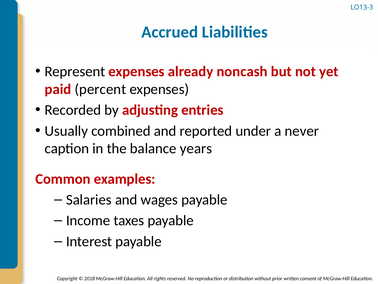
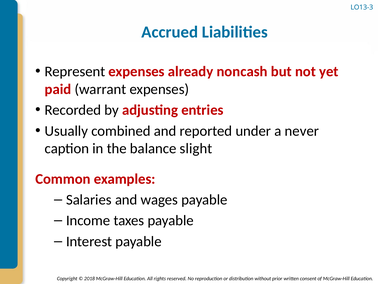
percent: percent -> warrant
years: years -> slight
